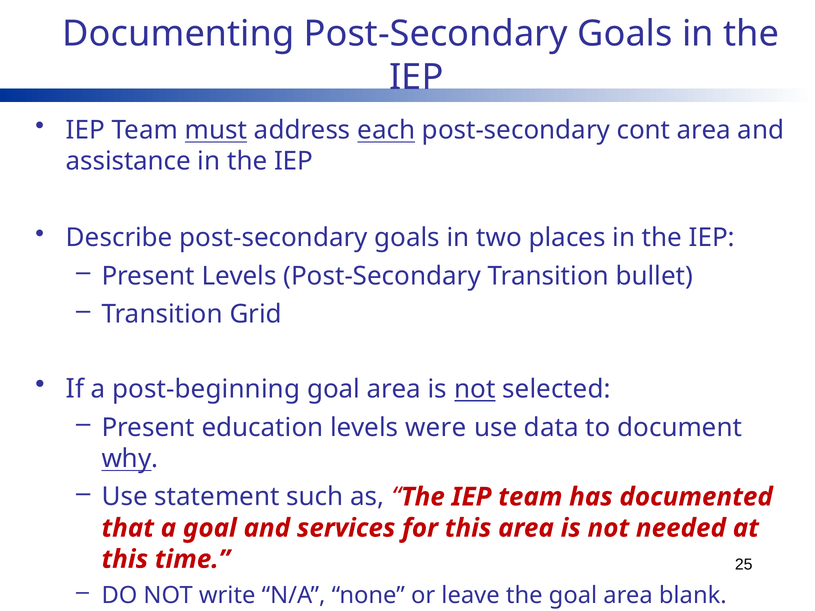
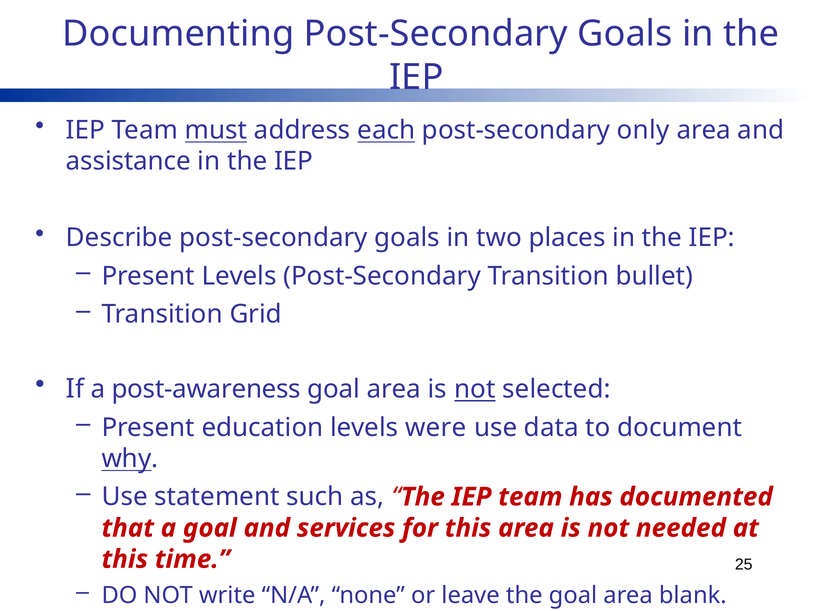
cont: cont -> only
post-beginning: post-beginning -> post-awareness
